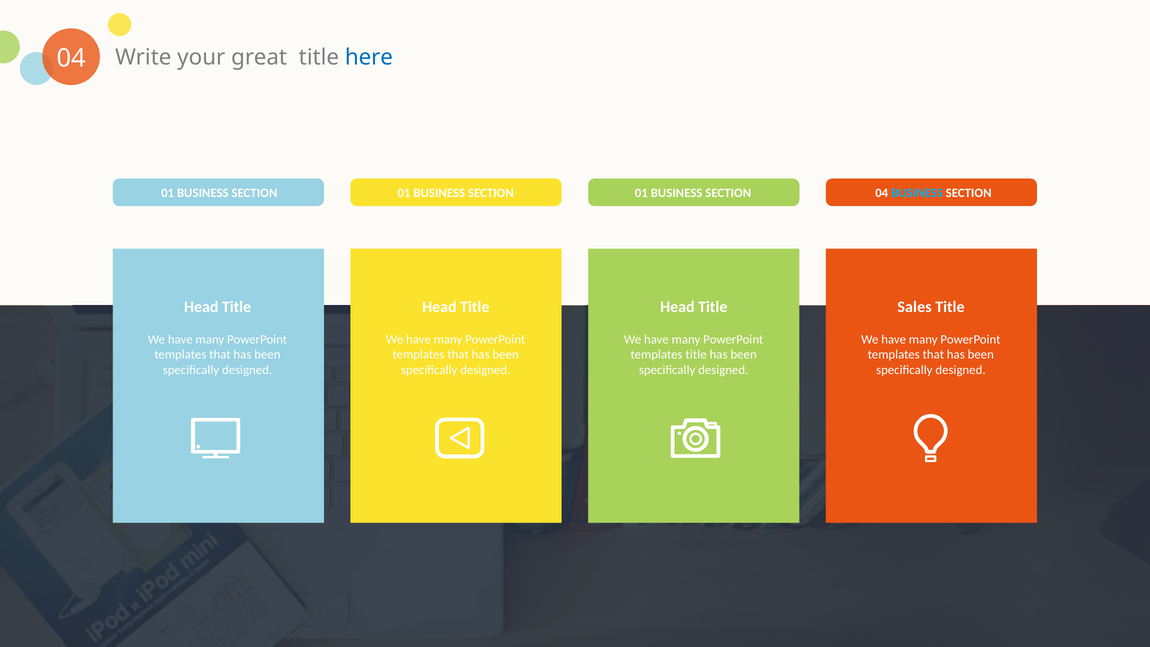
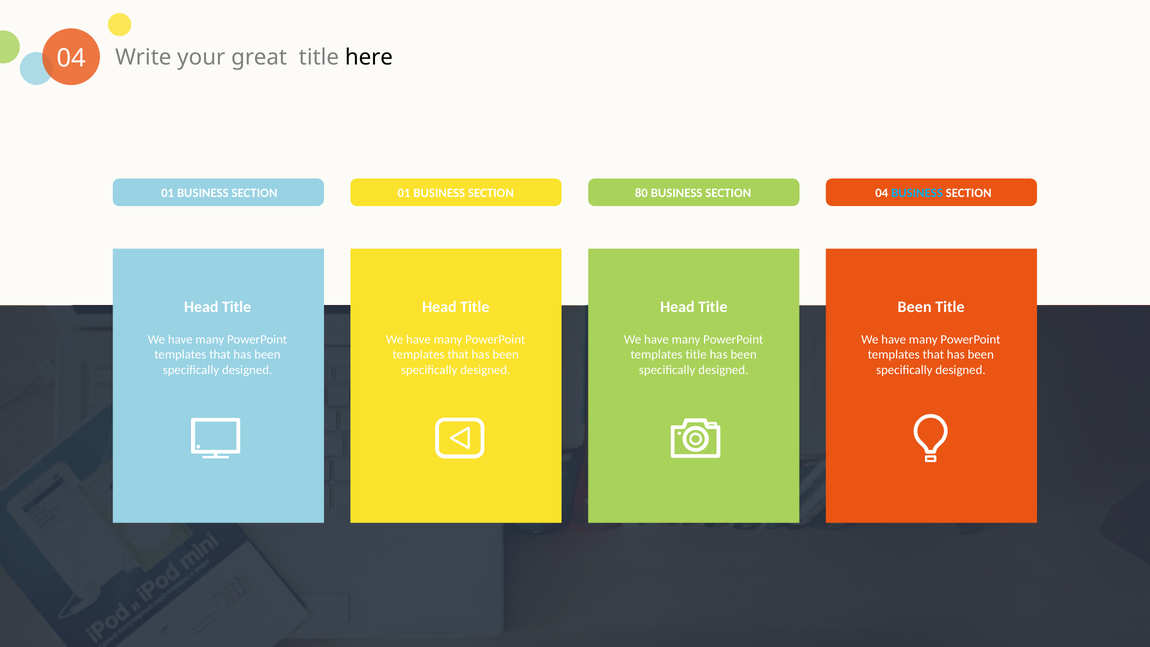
here colour: blue -> black
01 at (641, 193): 01 -> 80
Sales at (915, 307): Sales -> Been
